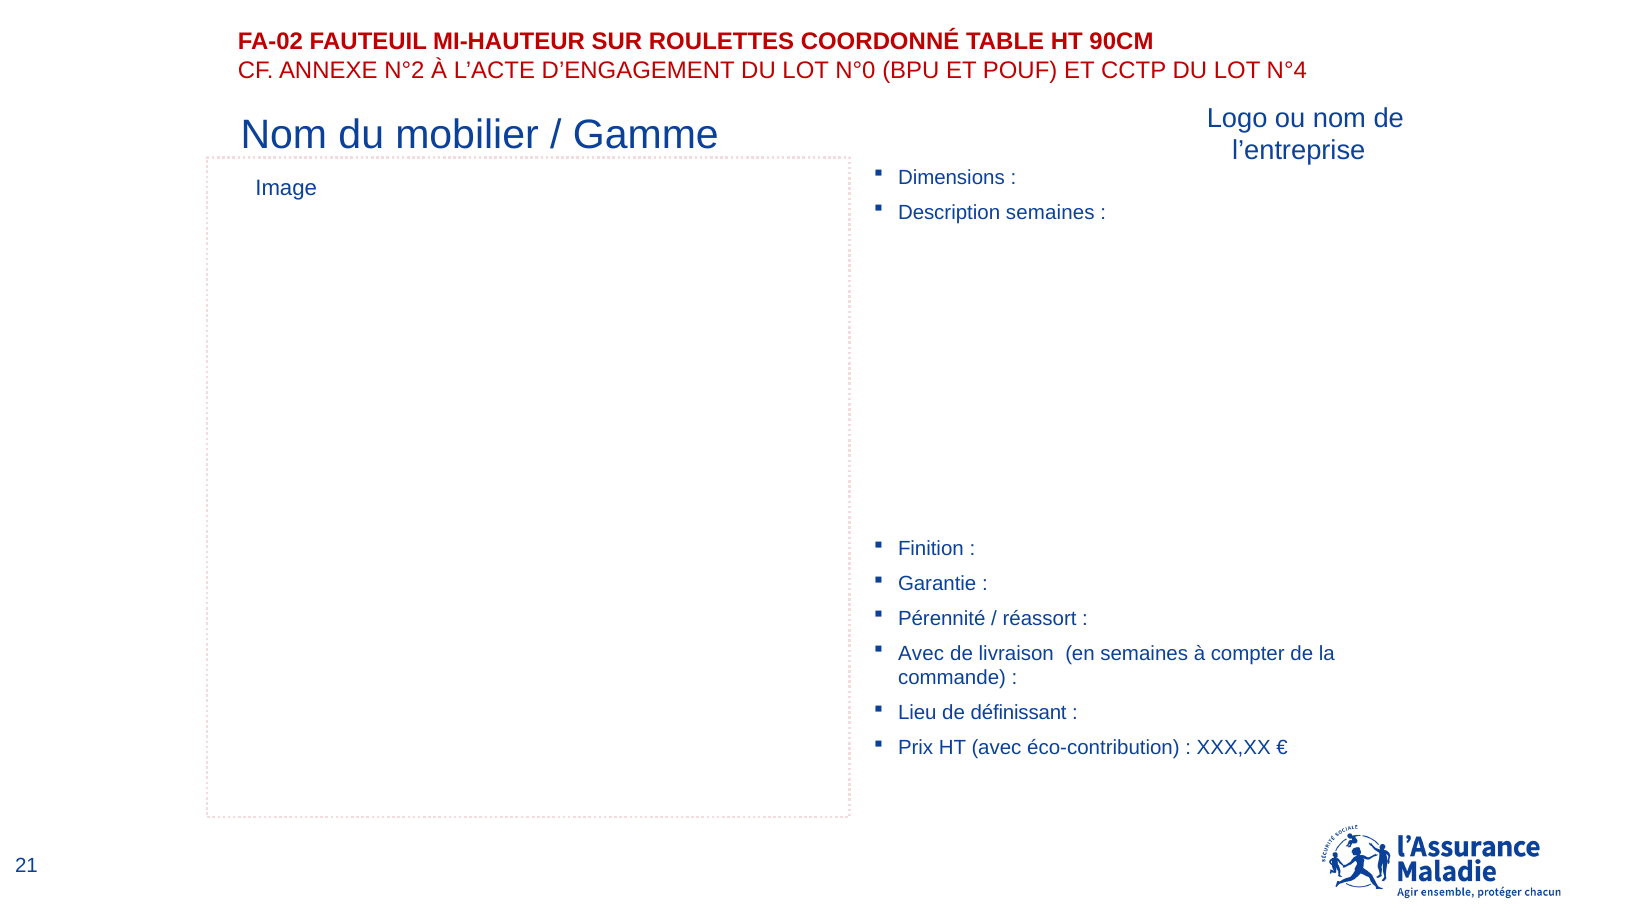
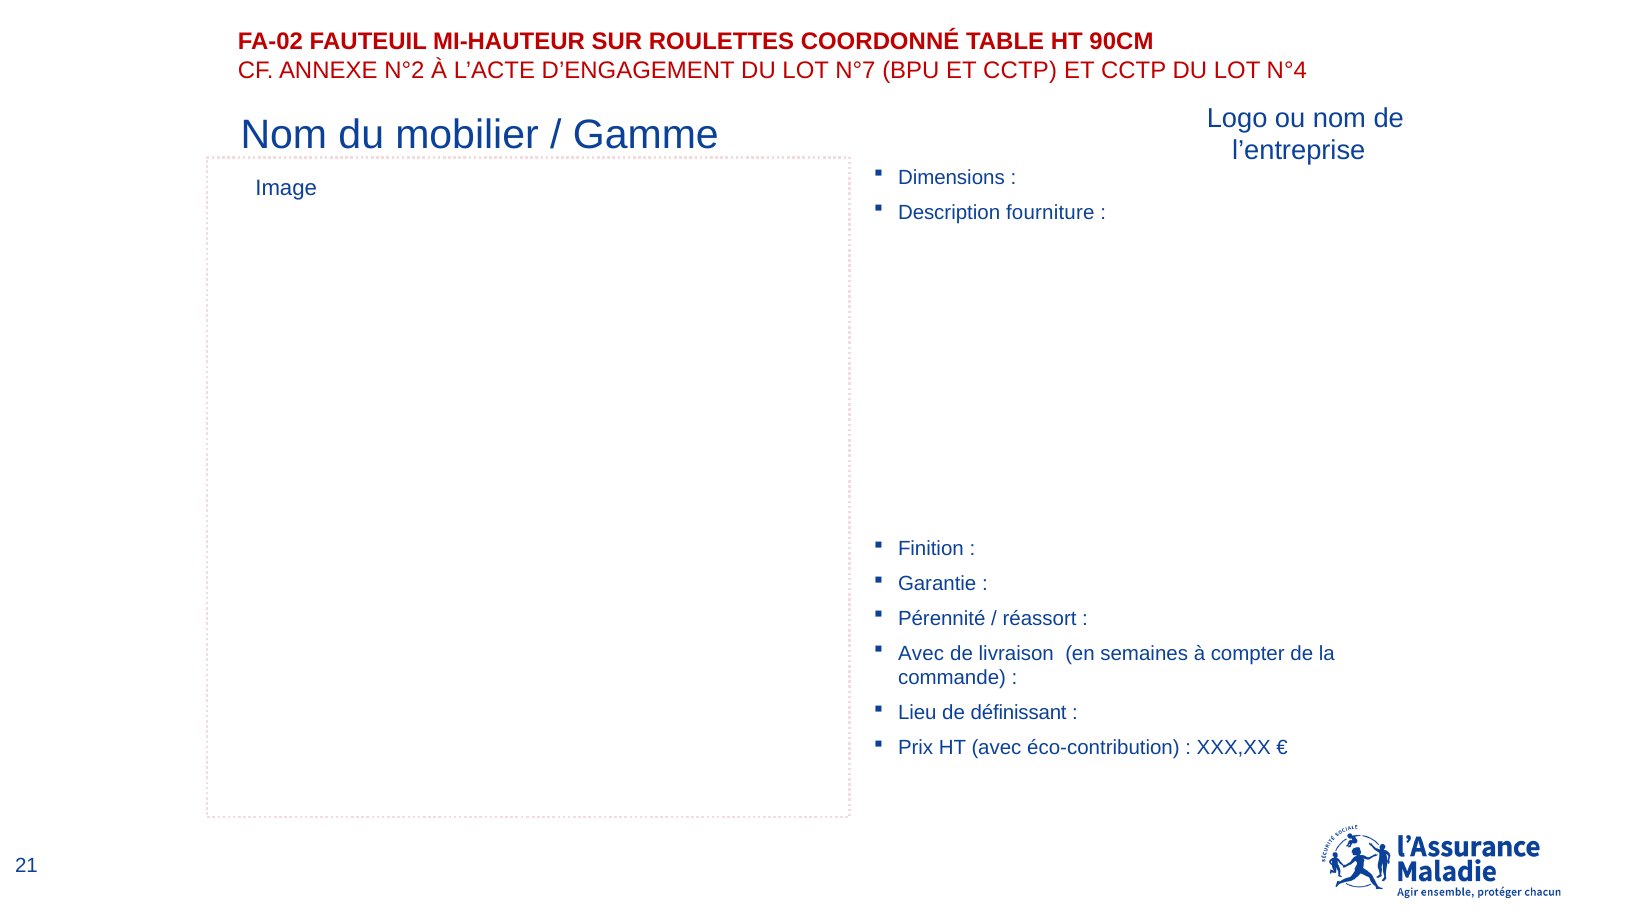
N°0: N°0 -> N°7
BPU ET POUF: POUF -> CCTP
Description semaines: semaines -> fourniture
